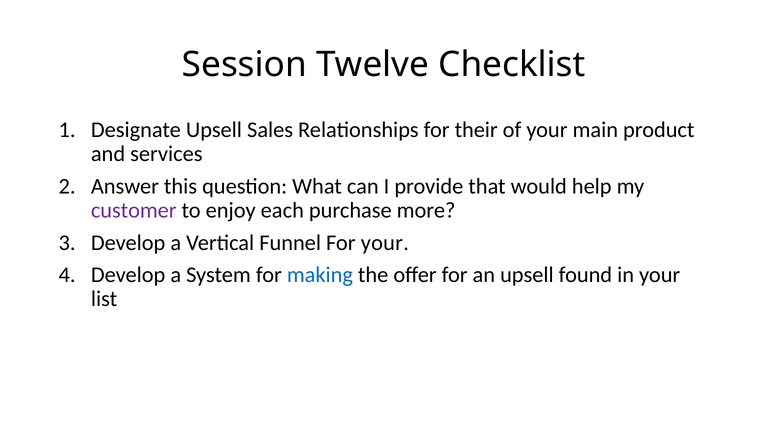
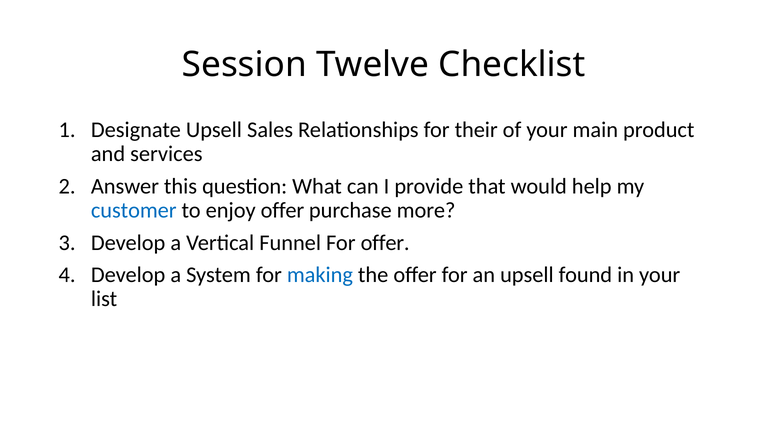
customer colour: purple -> blue
enjoy each: each -> offer
For your: your -> offer
